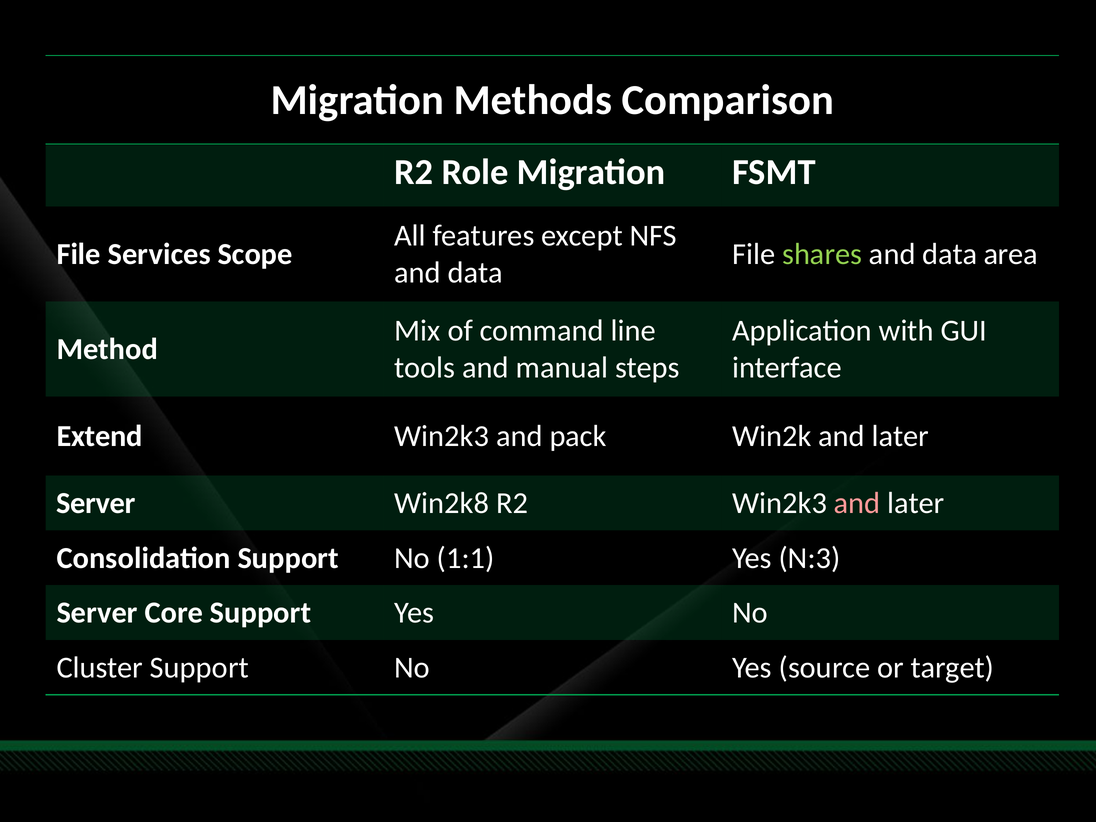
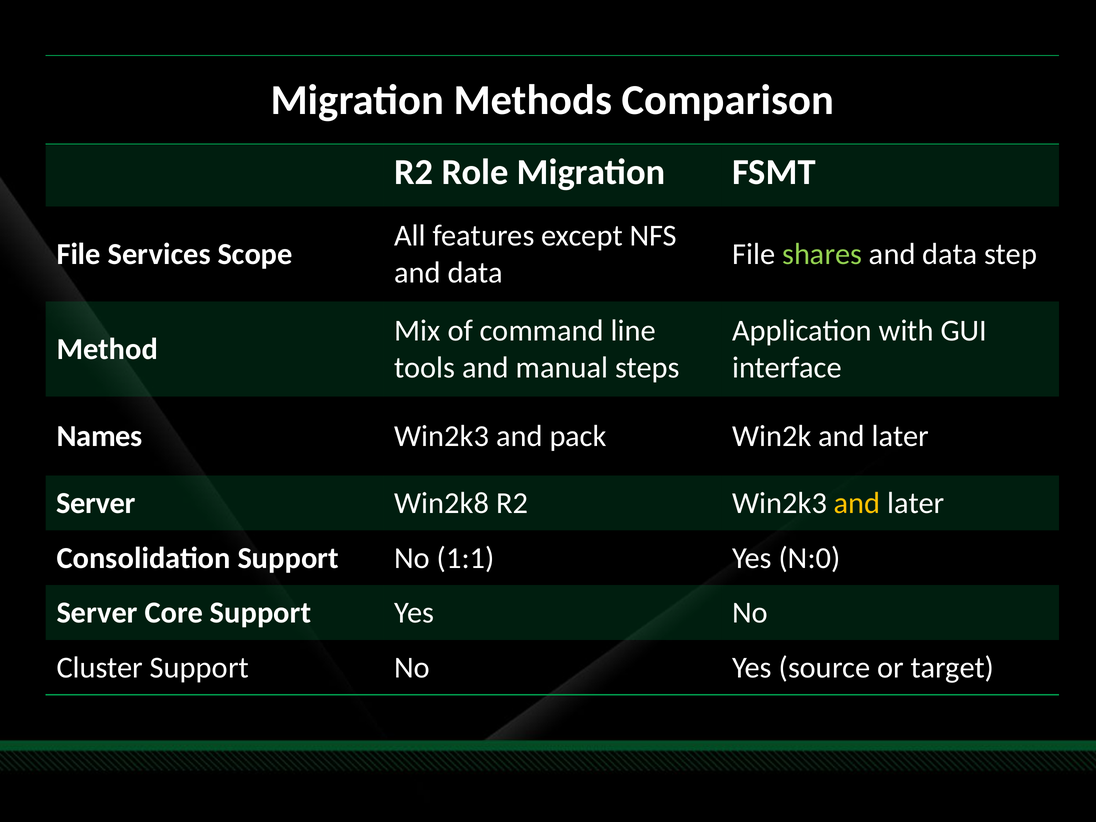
area: area -> step
Extend: Extend -> Names
and at (857, 503) colour: pink -> yellow
N:3: N:3 -> N:0
